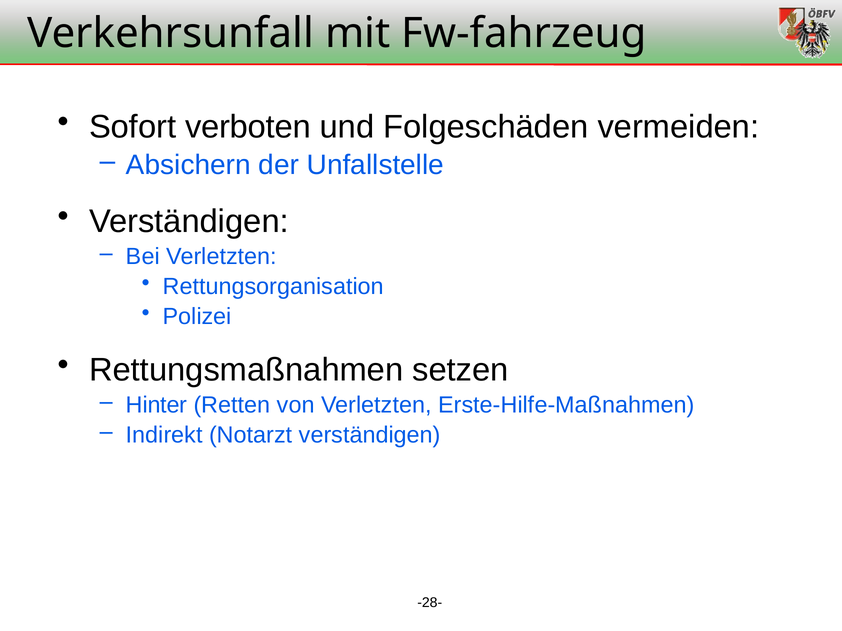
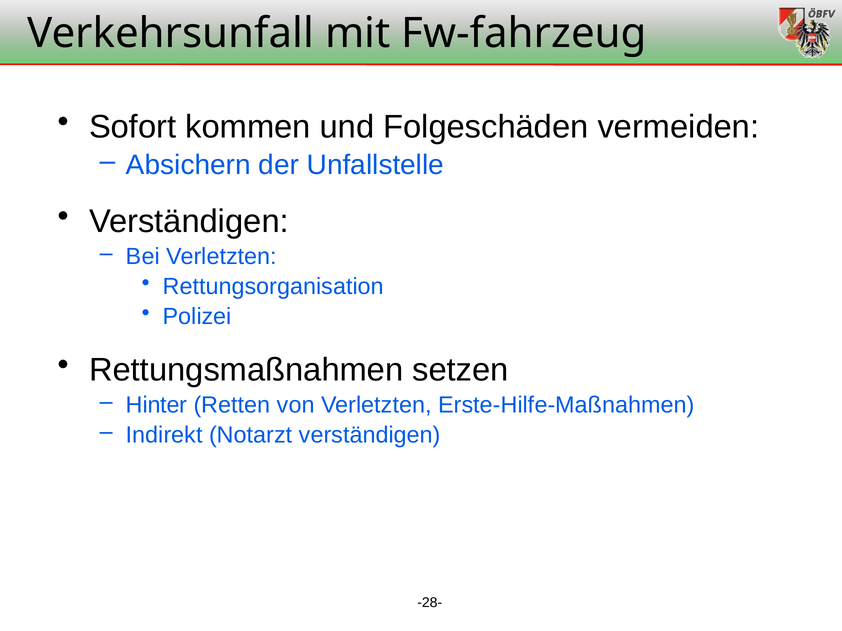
verboten: verboten -> kommen
